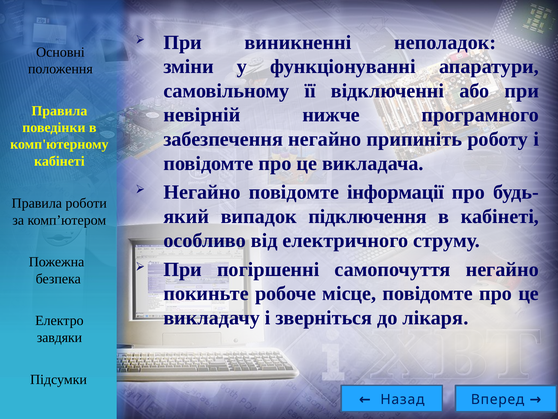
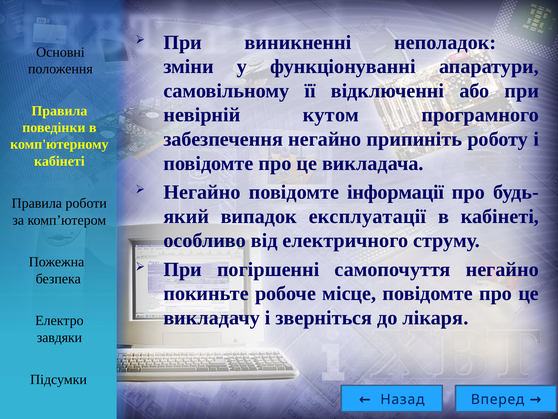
нижче: нижче -> кутом
підключення: підключення -> експлуатації
